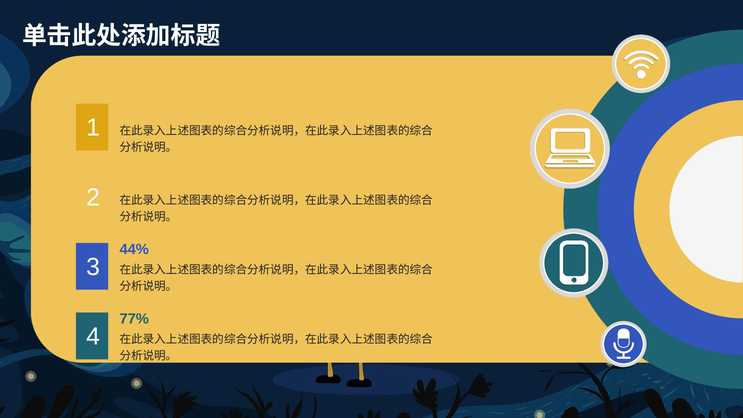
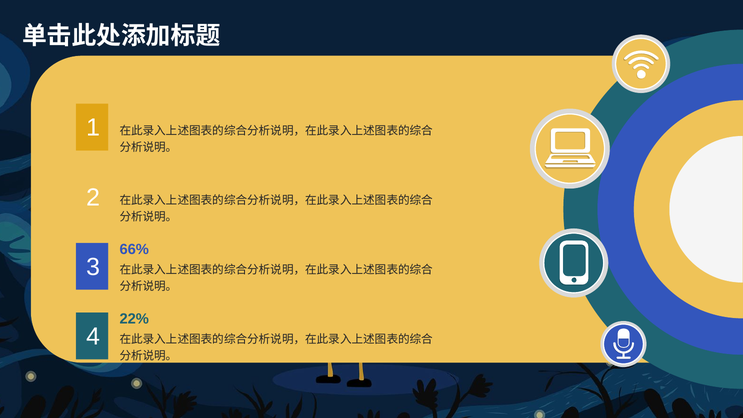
44%: 44% -> 66%
77%: 77% -> 22%
